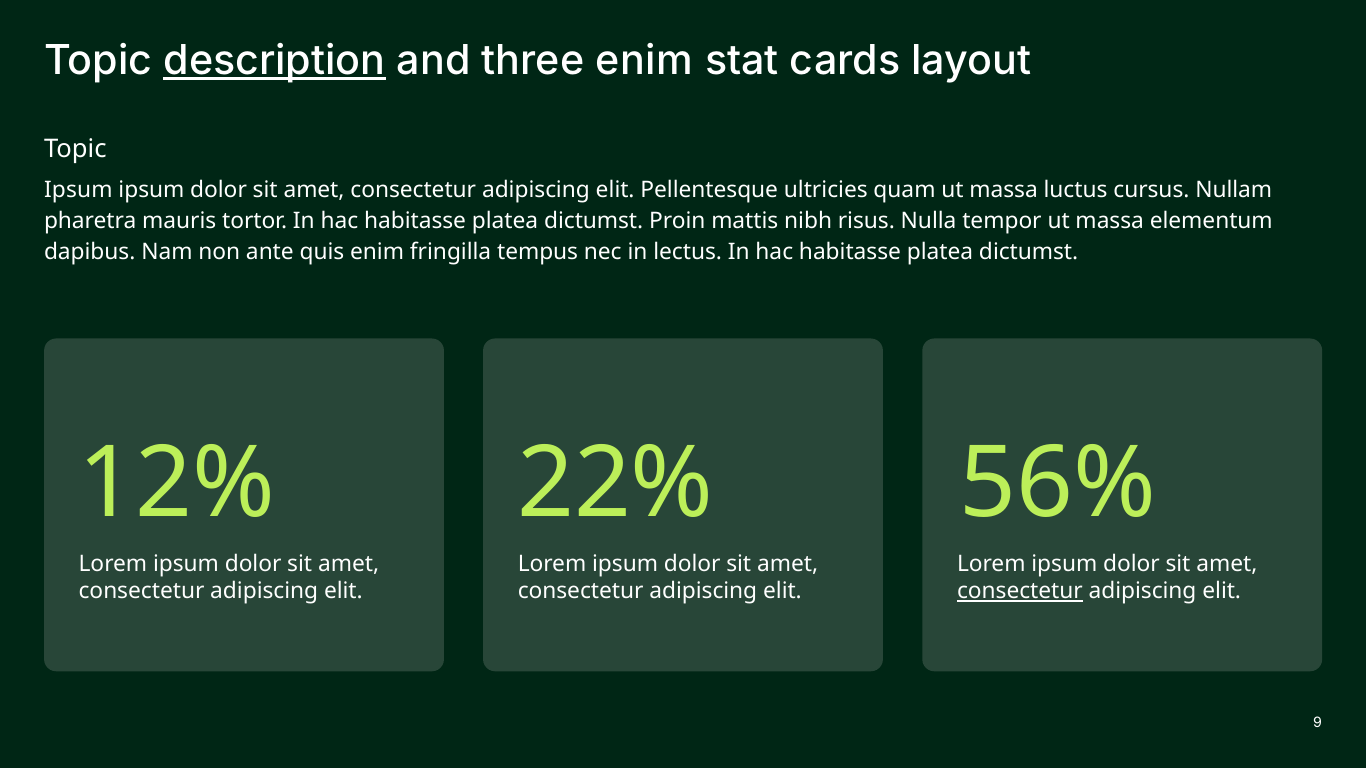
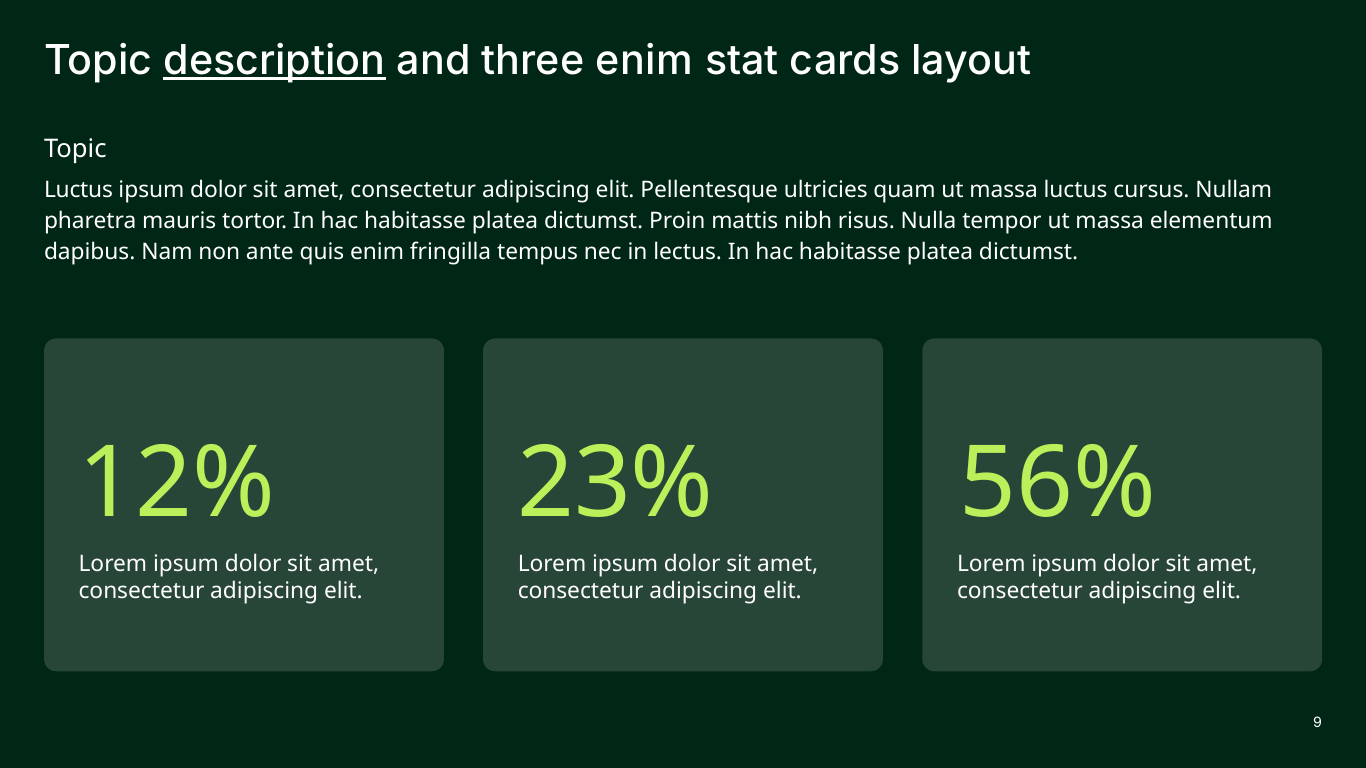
Ipsum at (78, 190): Ipsum -> Luctus
22%: 22% -> 23%
consectetur at (1020, 592) underline: present -> none
